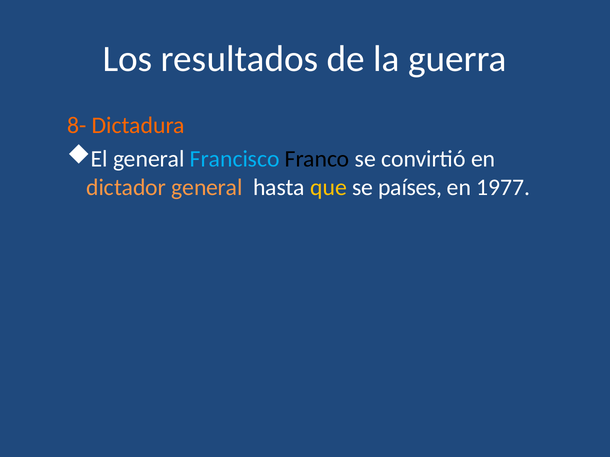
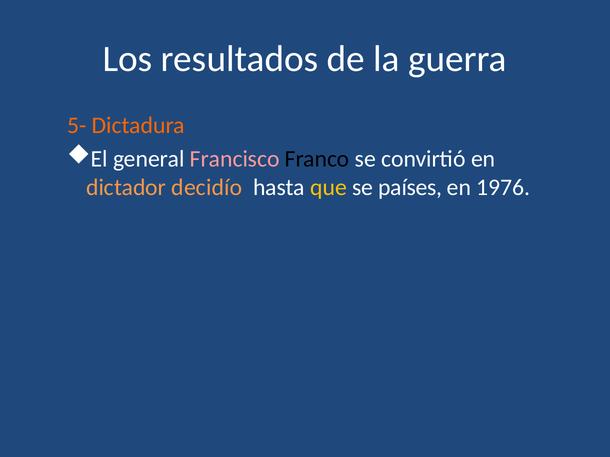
8-: 8- -> 5-
Francisco colour: light blue -> pink
dictador general: general -> decidío
1977: 1977 -> 1976
